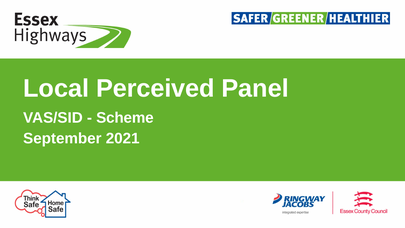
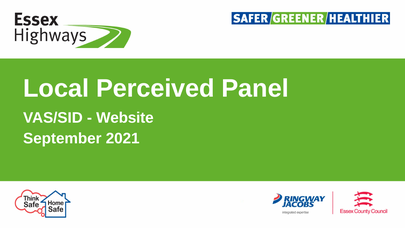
Scheme: Scheme -> Website
